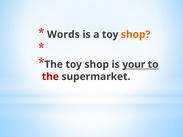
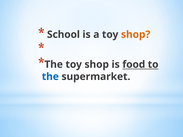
Words: Words -> School
your: your -> food
the at (50, 77) colour: red -> blue
